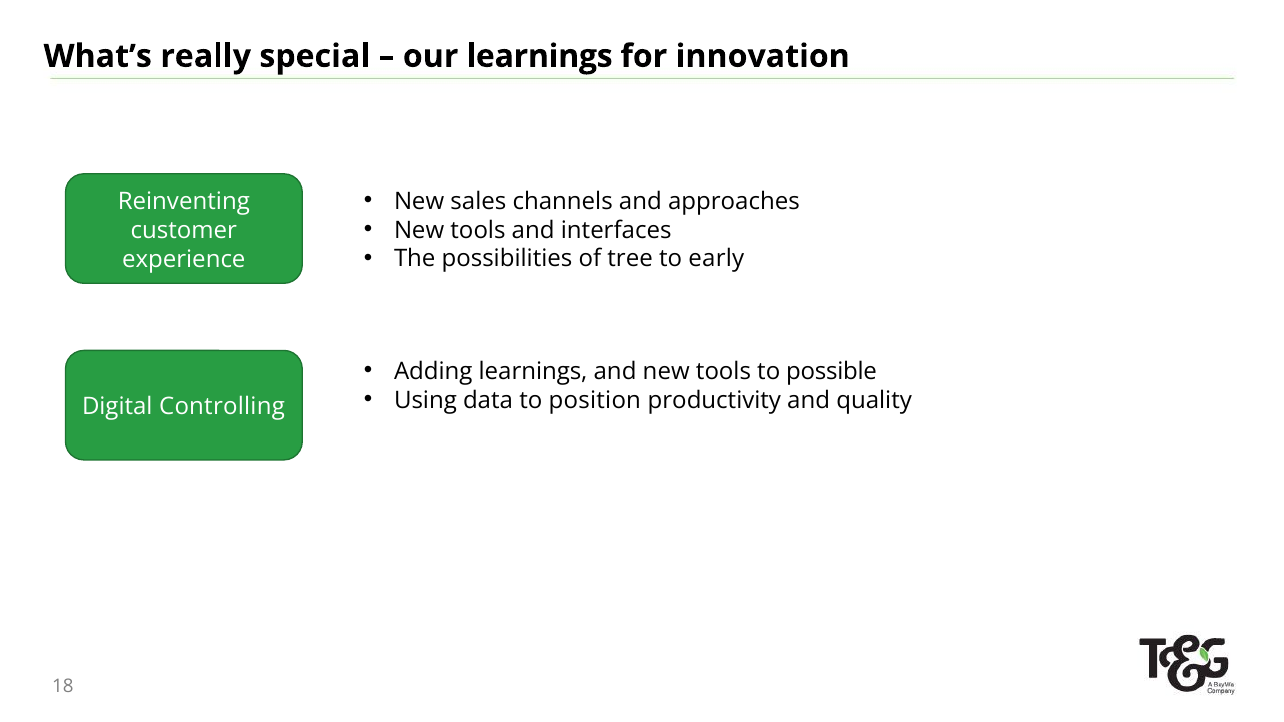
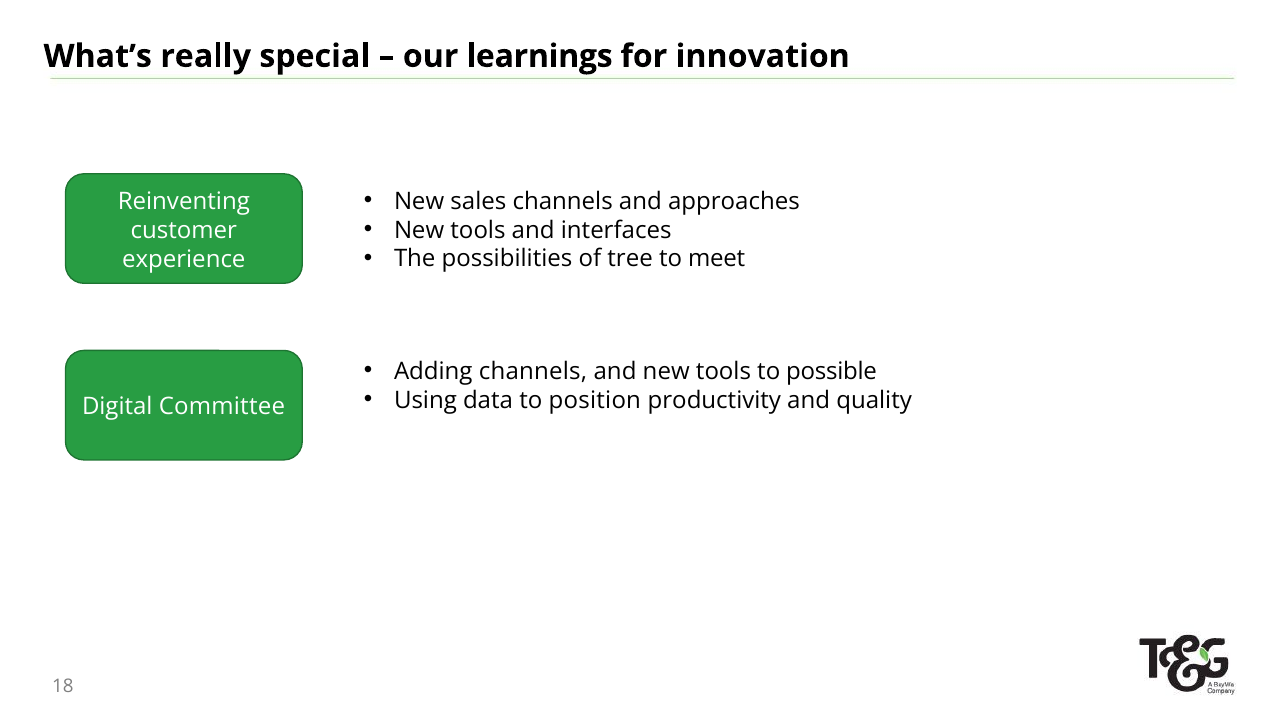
early: early -> meet
Adding learnings: learnings -> channels
Controlling: Controlling -> Committee
